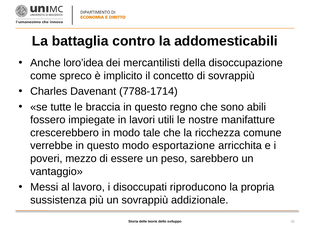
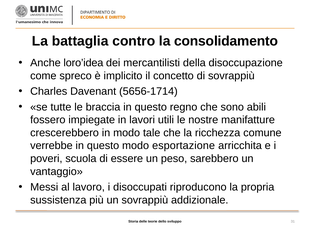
addomesticabili: addomesticabili -> consolidamento
7788-1714: 7788-1714 -> 5656-1714
mezzo: mezzo -> scuola
